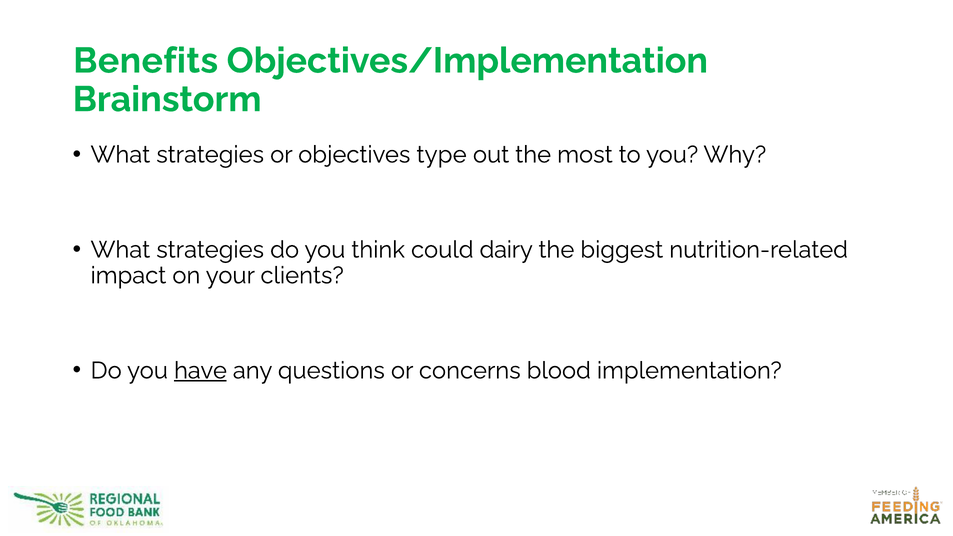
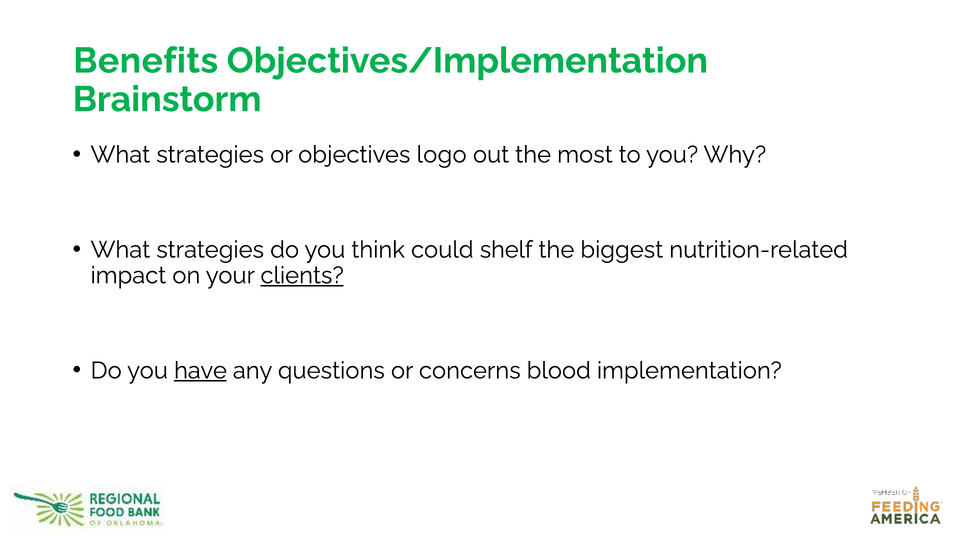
type: type -> logo
dairy: dairy -> shelf
clients underline: none -> present
